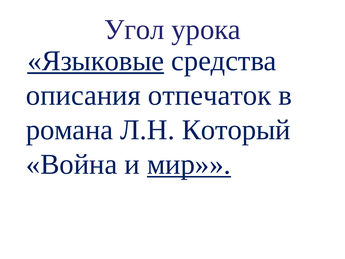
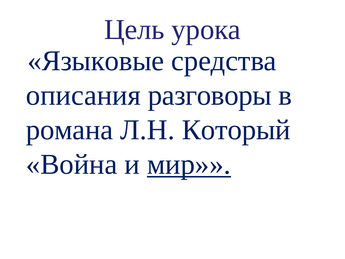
Угол: Угол -> Цель
Языковые underline: present -> none
отпечаток: отпечаток -> разговоры
